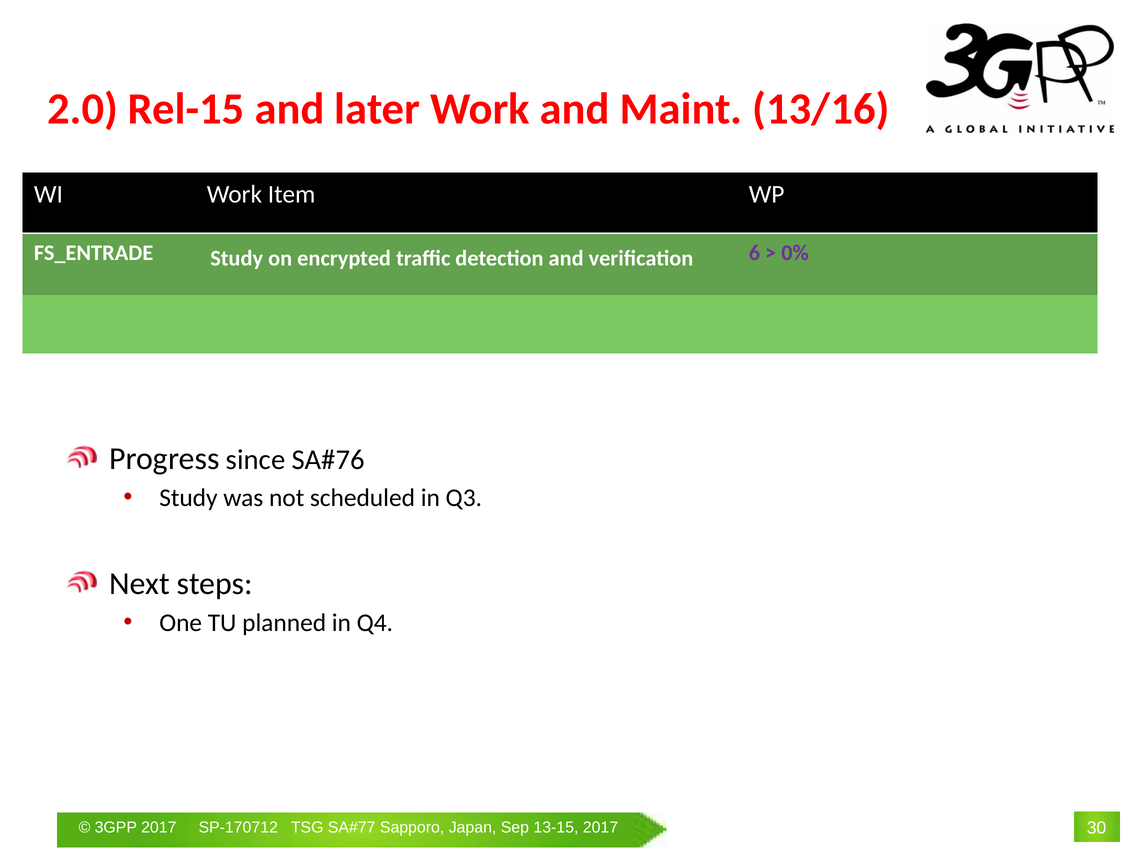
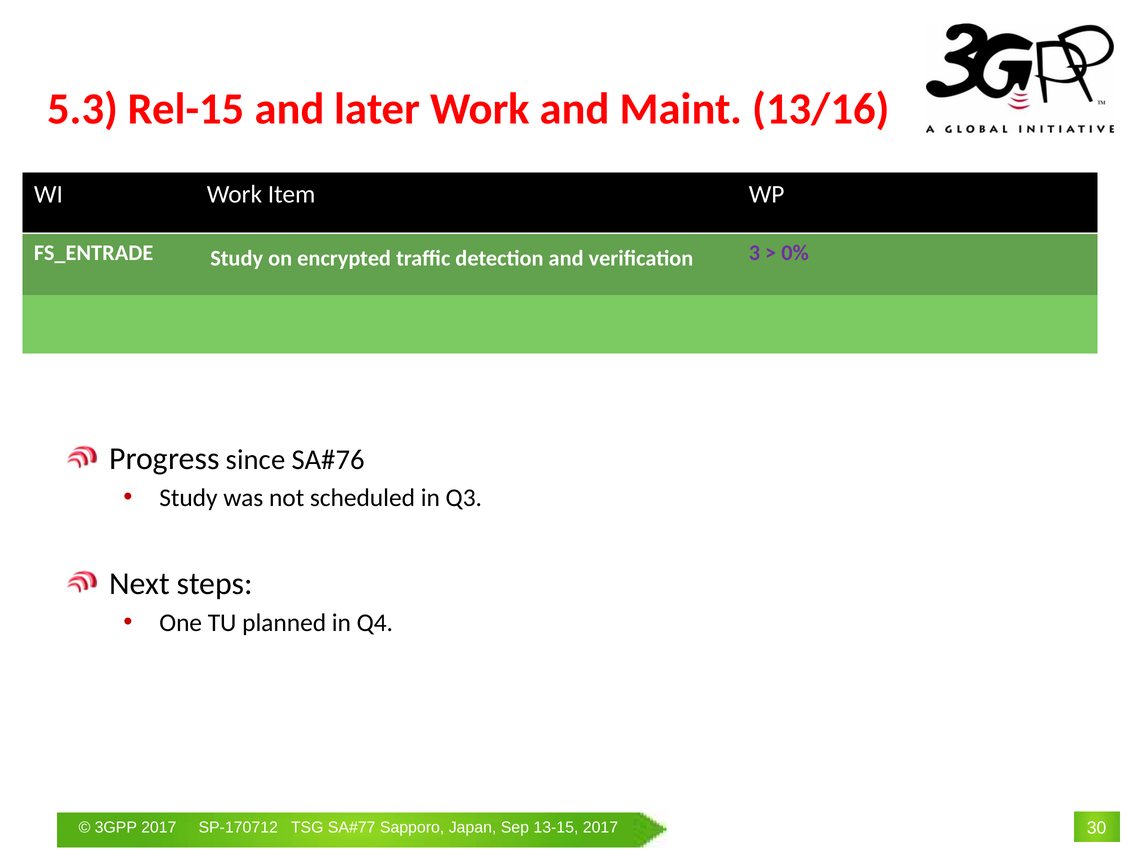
2.0: 2.0 -> 5.3
6: 6 -> 3
